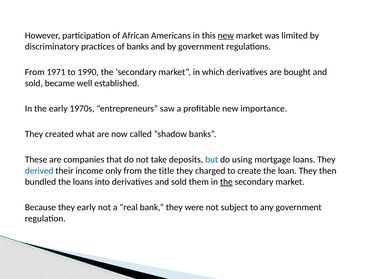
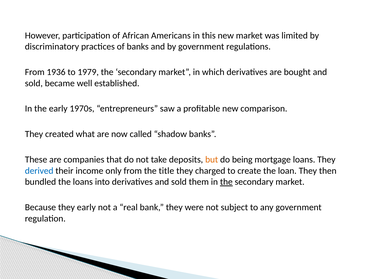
new at (226, 36) underline: present -> none
1971: 1971 -> 1936
1990: 1990 -> 1979
importance: importance -> comparison
but colour: blue -> orange
using: using -> being
